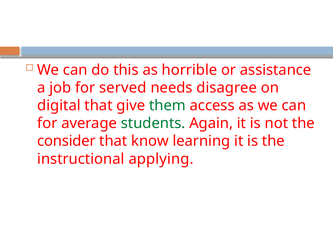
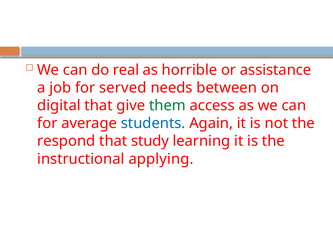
this: this -> real
disagree: disagree -> between
students colour: green -> blue
consider: consider -> respond
know: know -> study
